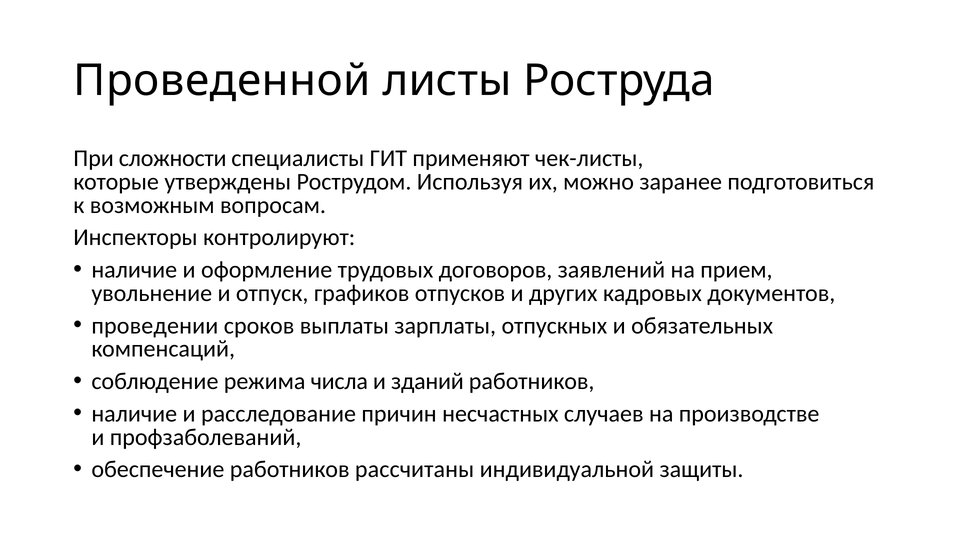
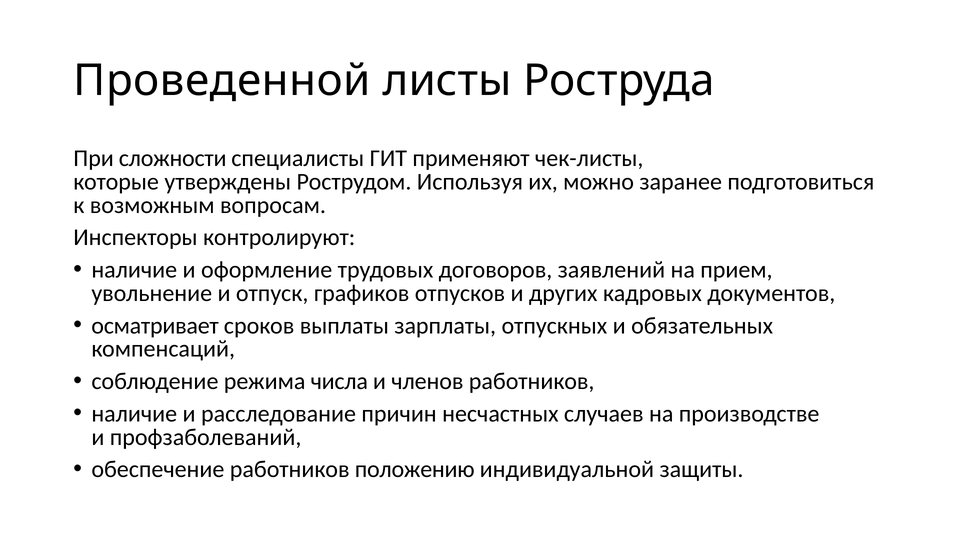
проведении: проведении -> осматривает
зданий: зданий -> членов
рассчитаны: рассчитаны -> положению
